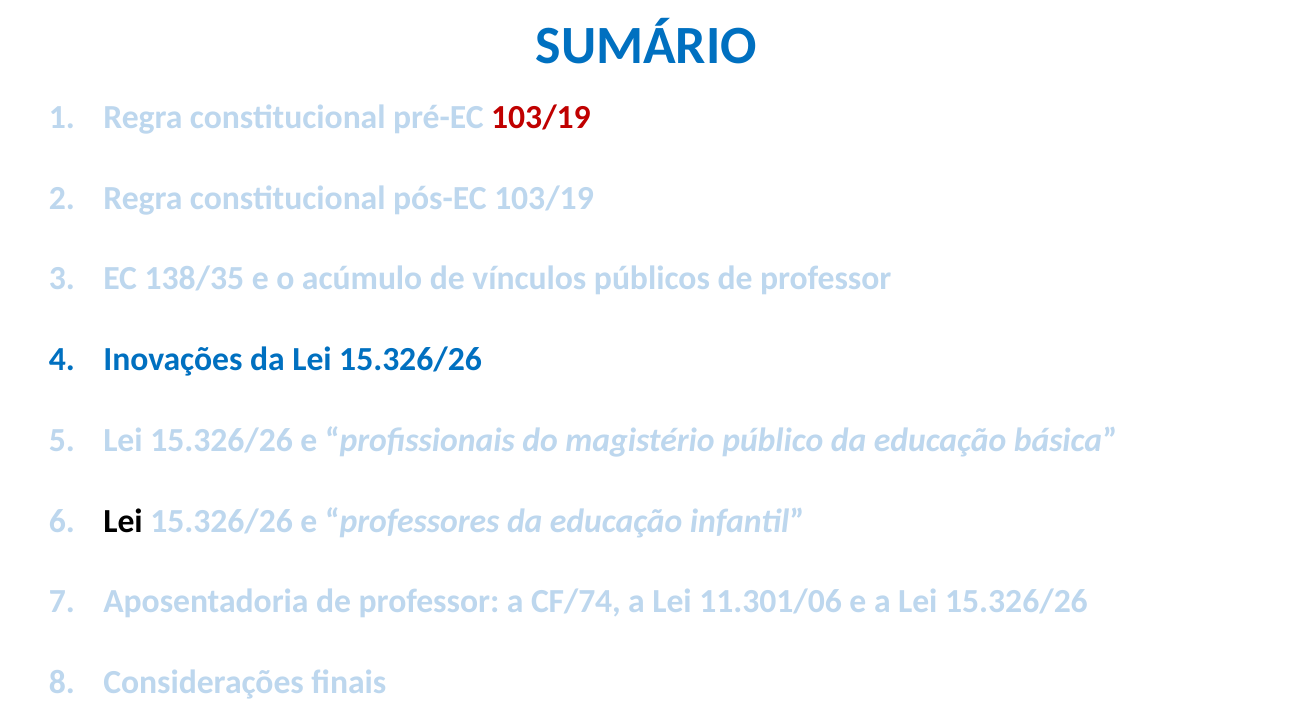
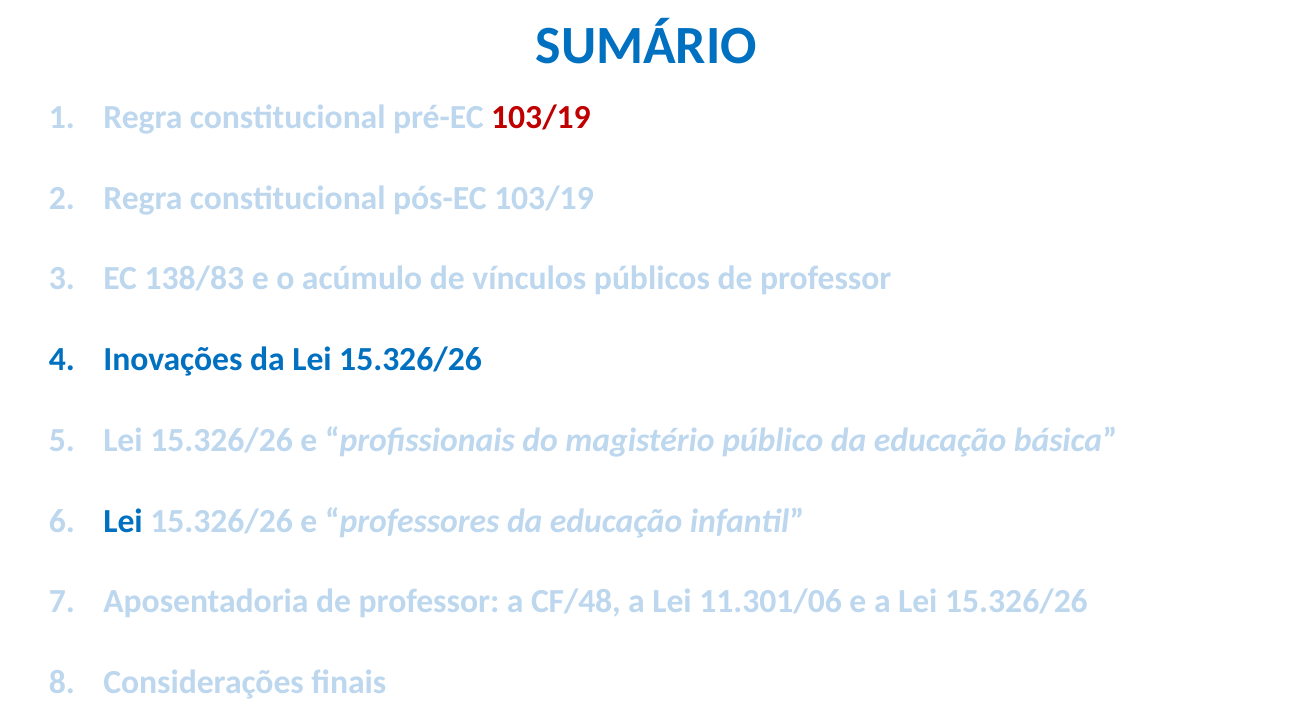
138/35: 138/35 -> 138/83
Lei at (123, 521) colour: black -> blue
CF/74: CF/74 -> CF/48
